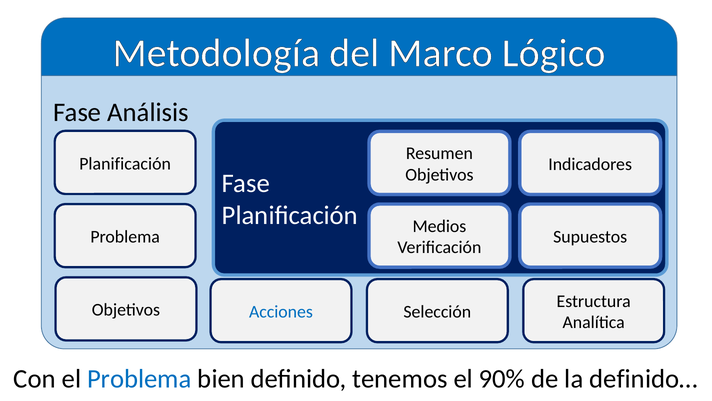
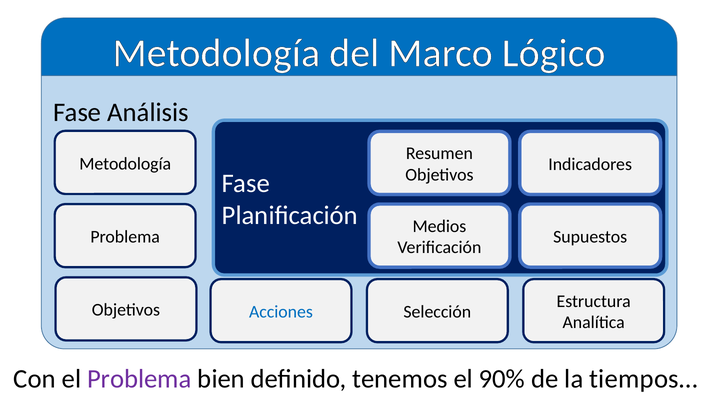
Planificación at (125, 163): Planificación -> Metodología
Problema at (139, 378) colour: blue -> purple
definido…: definido… -> tiempos…
